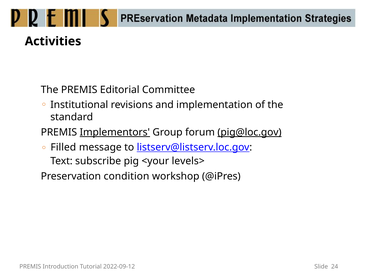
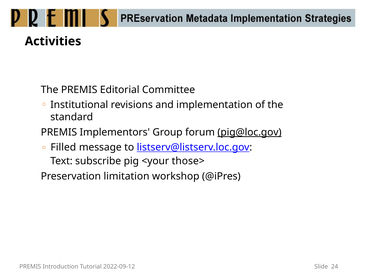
Implementors underline: present -> none
levels>: levels> -> those>
condition: condition -> limitation
